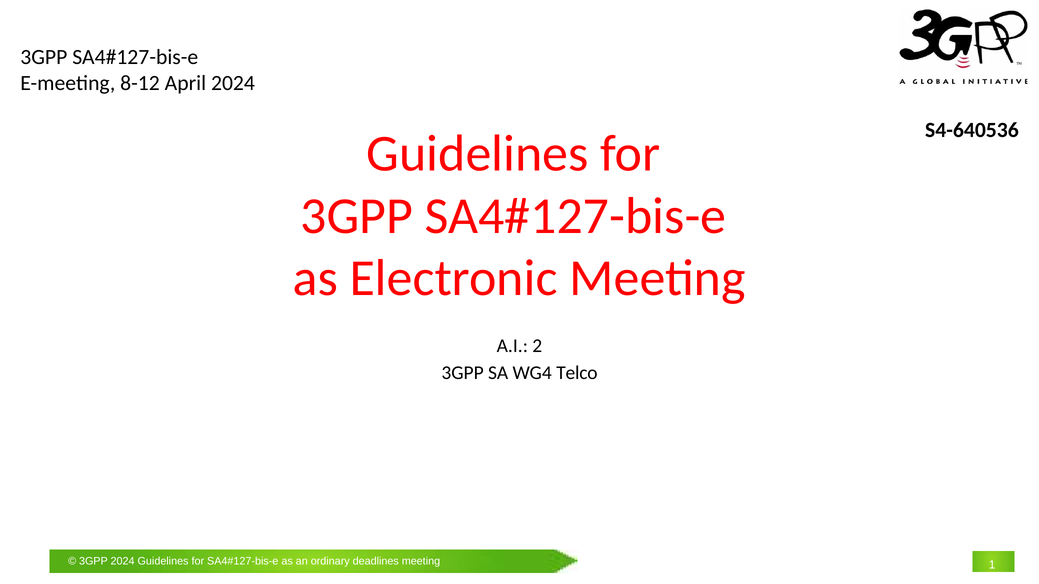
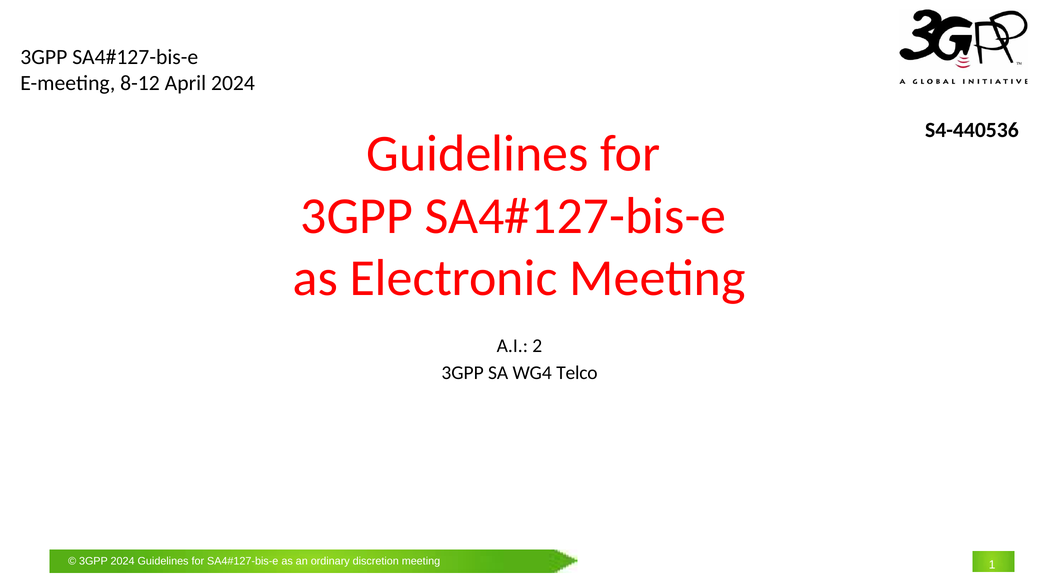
S4-640536: S4-640536 -> S4-440536
deadlines: deadlines -> discretion
